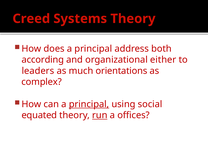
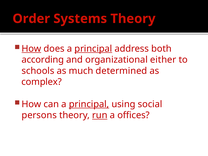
Creed: Creed -> Order
How at (31, 49) underline: none -> present
principal at (93, 49) underline: none -> present
leaders: leaders -> schools
orientations: orientations -> determined
equated: equated -> persons
